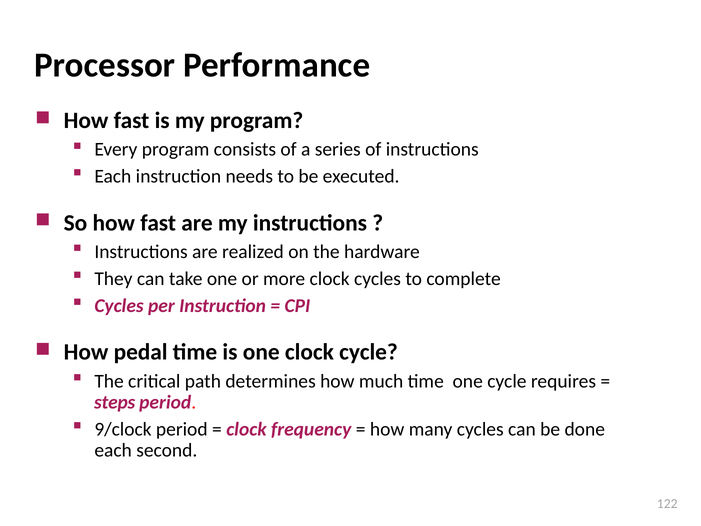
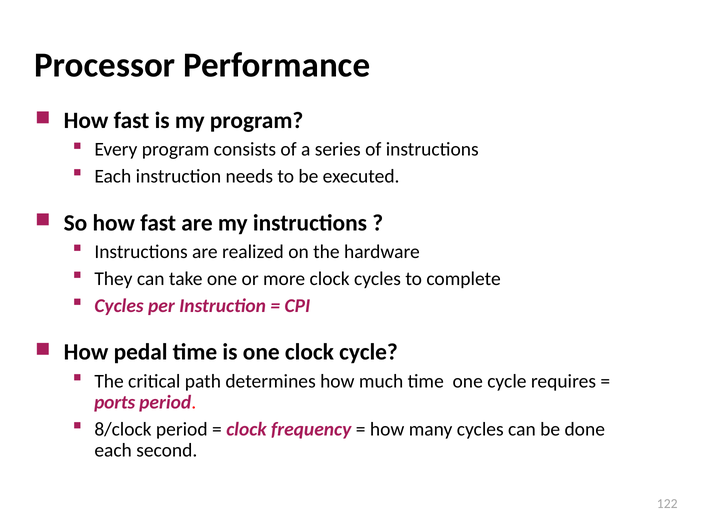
steps: steps -> ports
9/clock: 9/clock -> 8/clock
